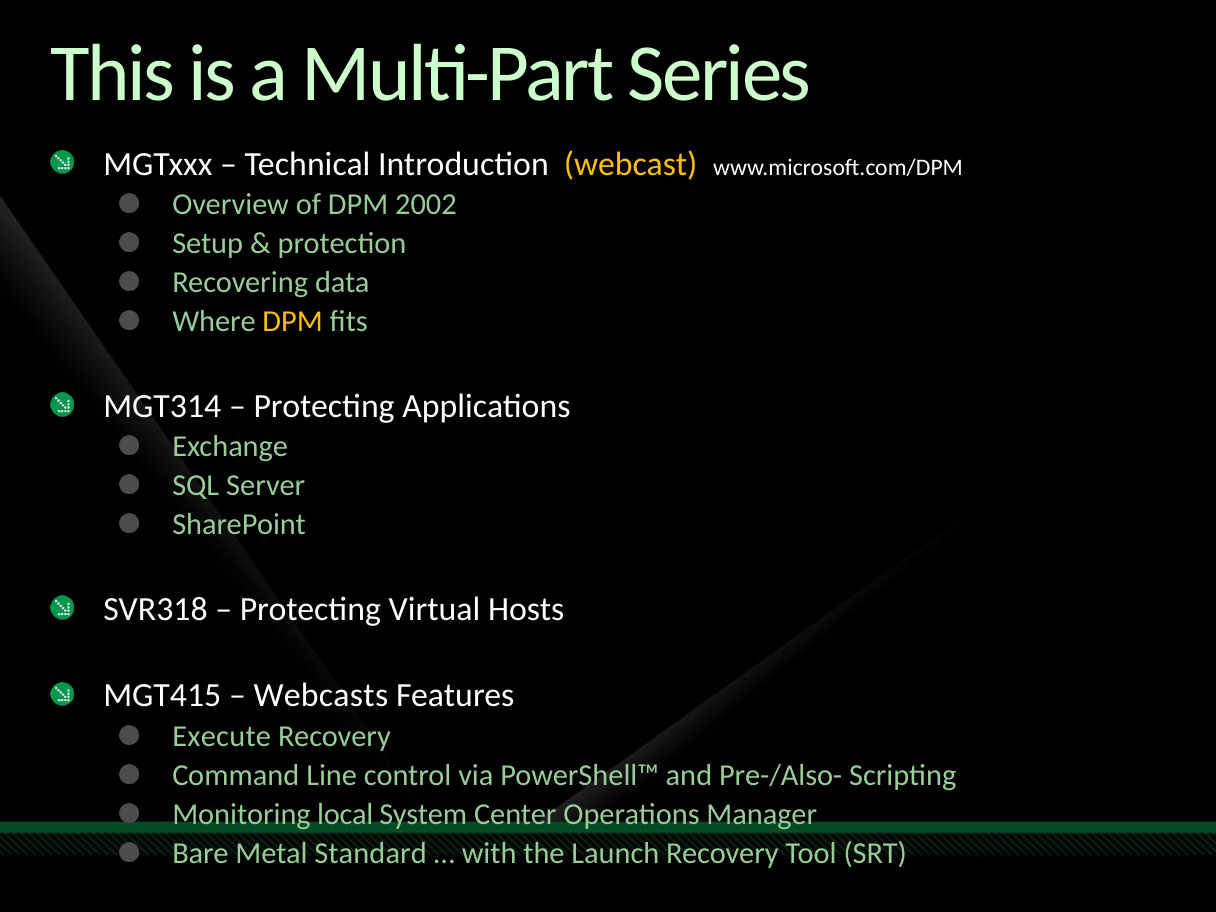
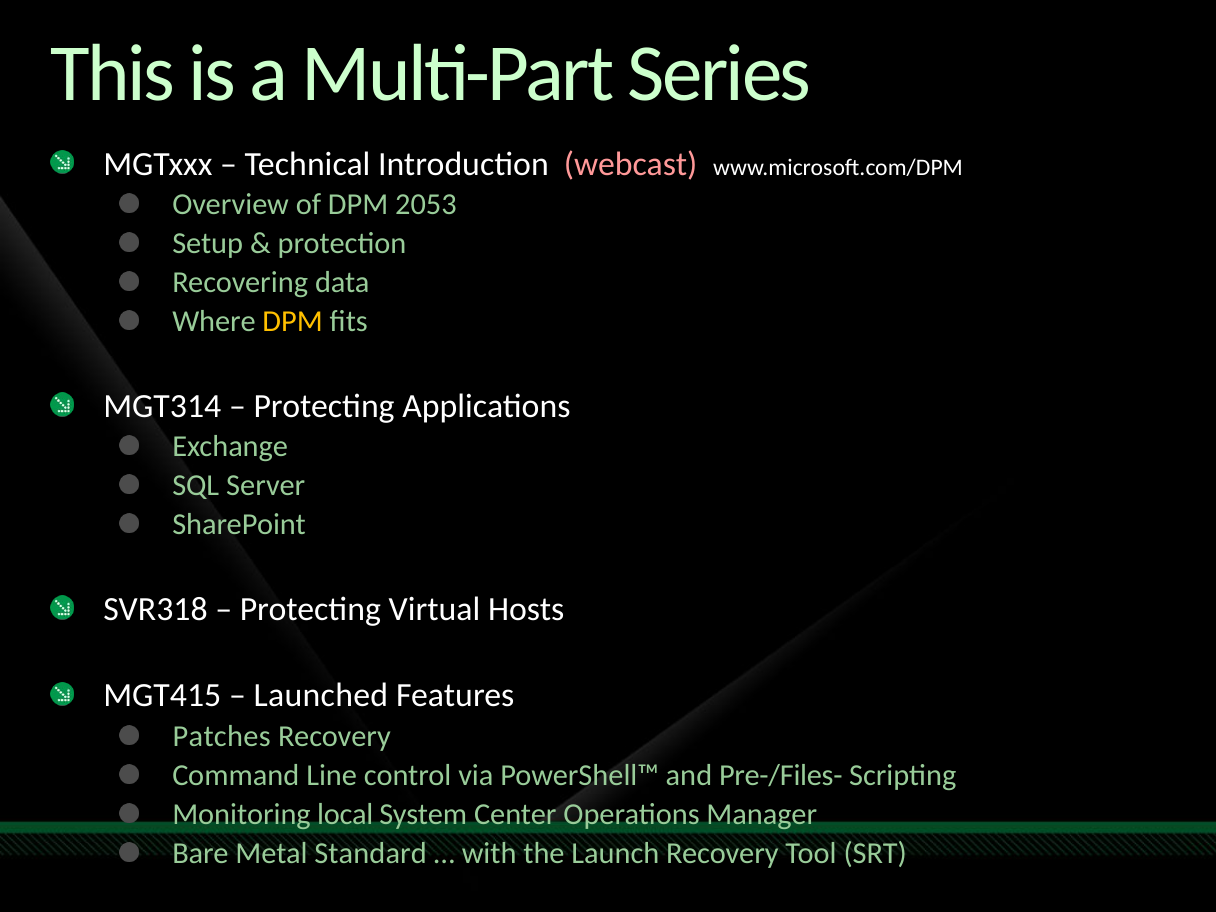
webcast colour: yellow -> pink
2002: 2002 -> 2053
Webcasts: Webcasts -> Launched
Execute: Execute -> Patches
Pre-/Also-: Pre-/Also- -> Pre-/Files-
